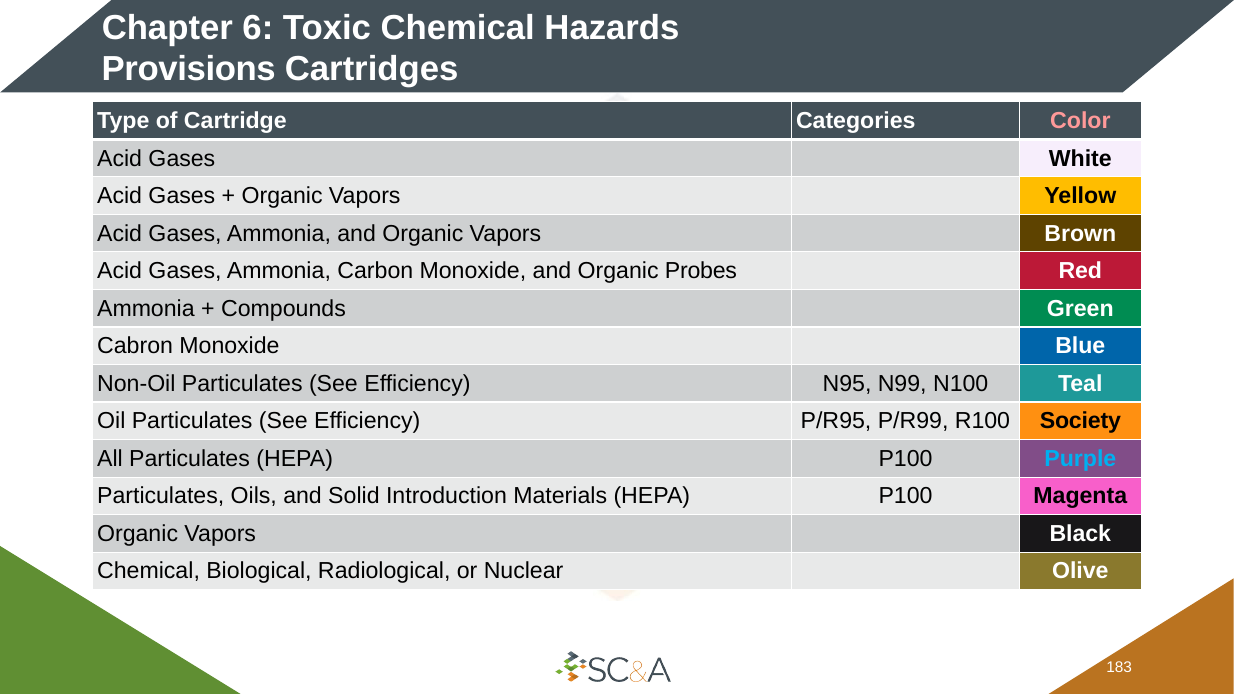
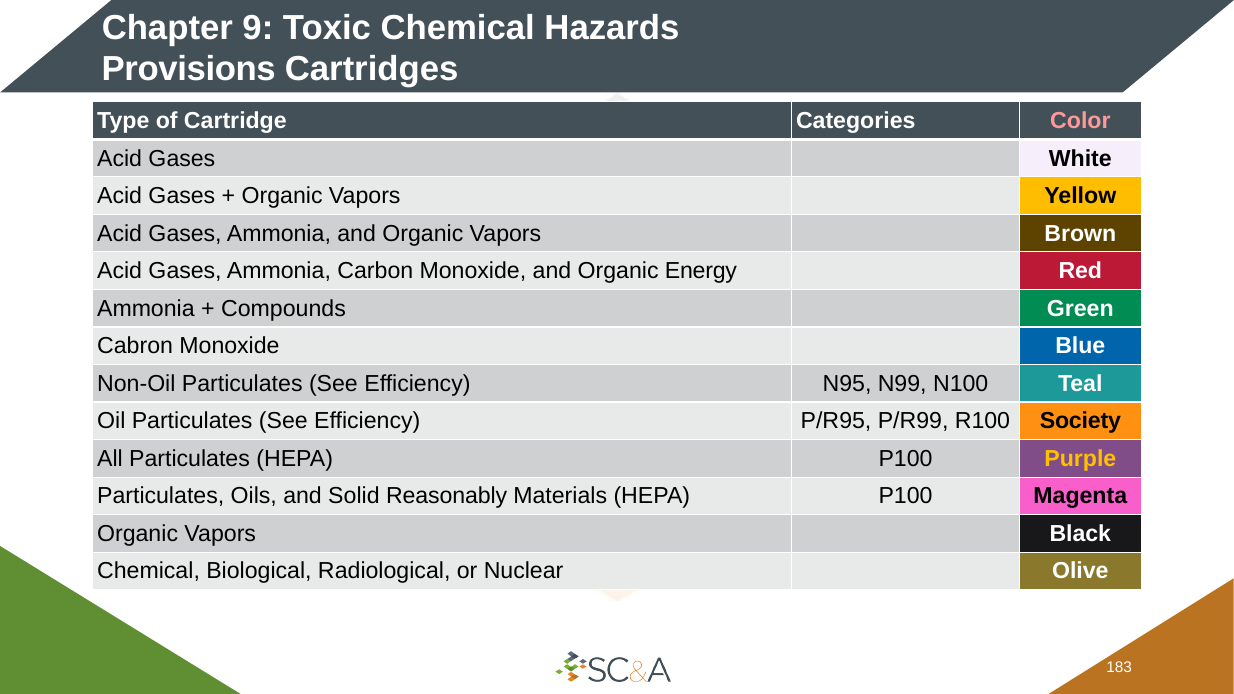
6: 6 -> 9
Probes: Probes -> Energy
Purple colour: light blue -> yellow
Introduction: Introduction -> Reasonably
